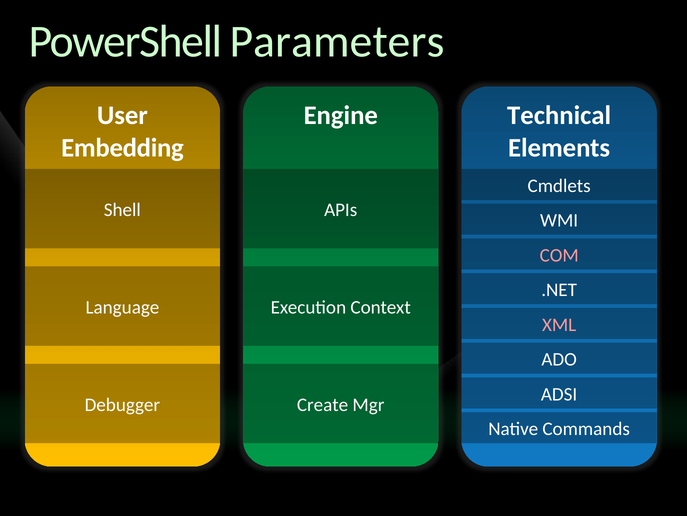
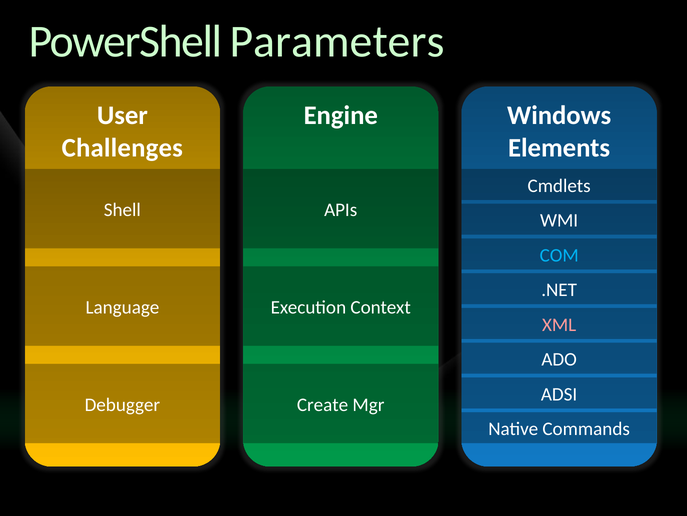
Technical: Technical -> Windows
Embedding: Embedding -> Challenges
COM colour: pink -> light blue
